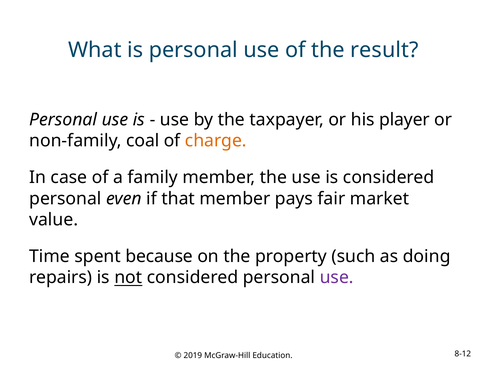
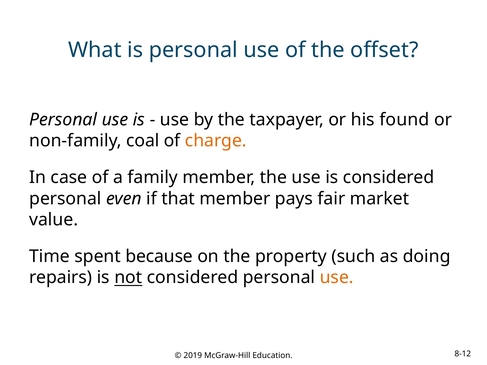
result: result -> offset
player: player -> found
use at (337, 278) colour: purple -> orange
